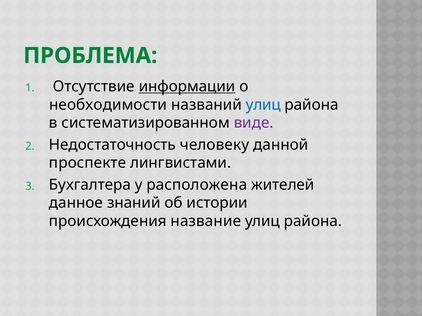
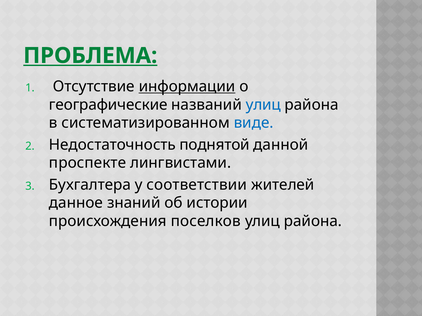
ПРОБЛЕМА underline: none -> present
необходимости: необходимости -> географические
виде colour: purple -> blue
человеку: человеку -> поднятой
расположена: расположена -> соответствии
название: название -> поселков
